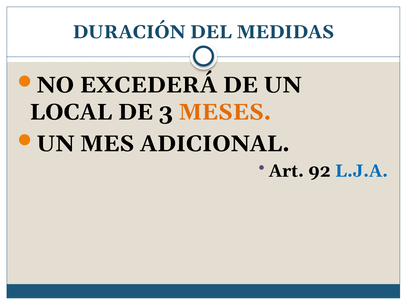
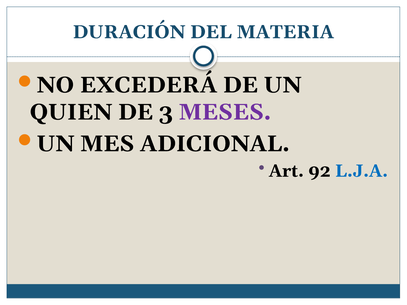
MEDIDAS: MEDIDAS -> MATERIA
LOCAL: LOCAL -> QUIEN
MESES colour: orange -> purple
